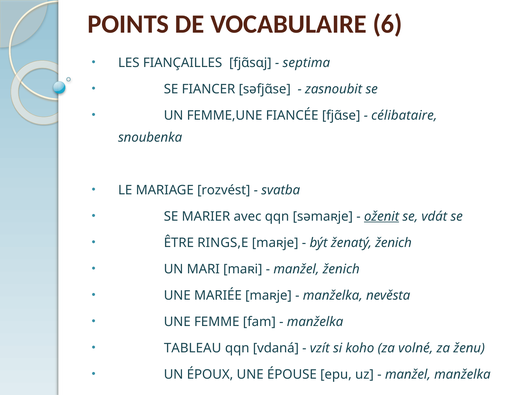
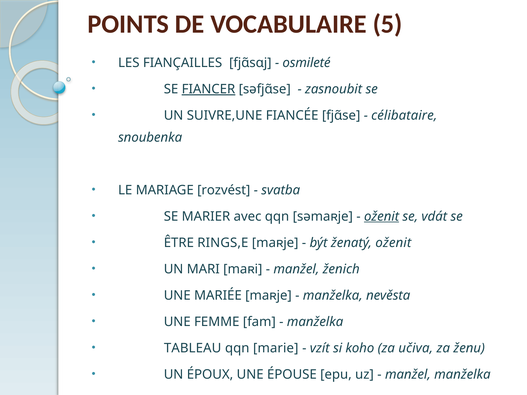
6: 6 -> 5
septima: septima -> osmileté
FIANCER underline: none -> present
FEMME,UNE: FEMME,UNE -> SUIVRE,UNE
ženatý ženich: ženich -> oženit
vdaná: vdaná -> marie
volné: volné -> učiva
